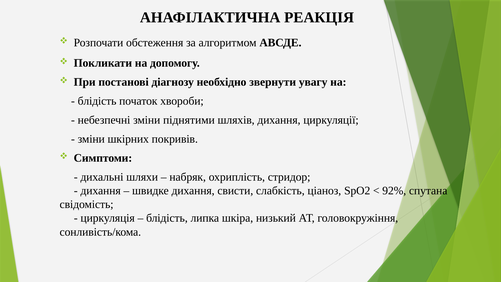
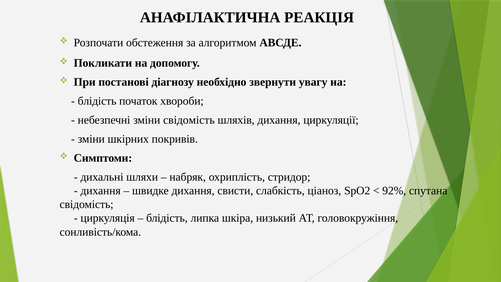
зміни піднятими: піднятими -> свідомість
